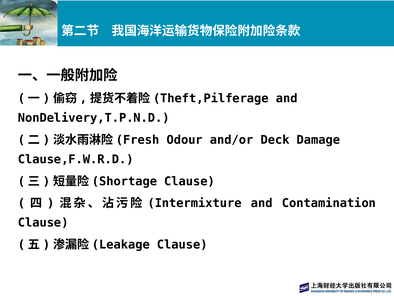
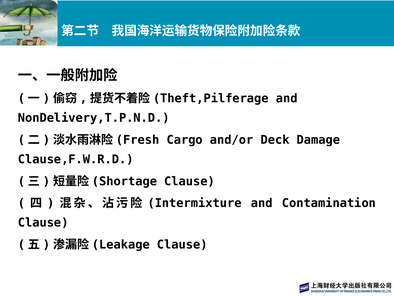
Odour: Odour -> Cargo
